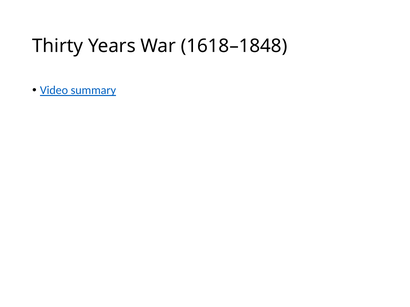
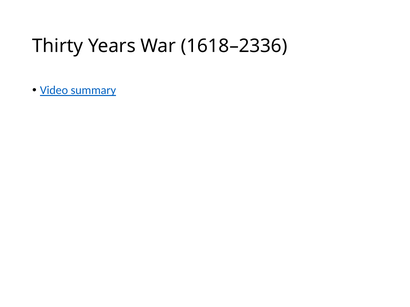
1618–1848: 1618–1848 -> 1618–2336
